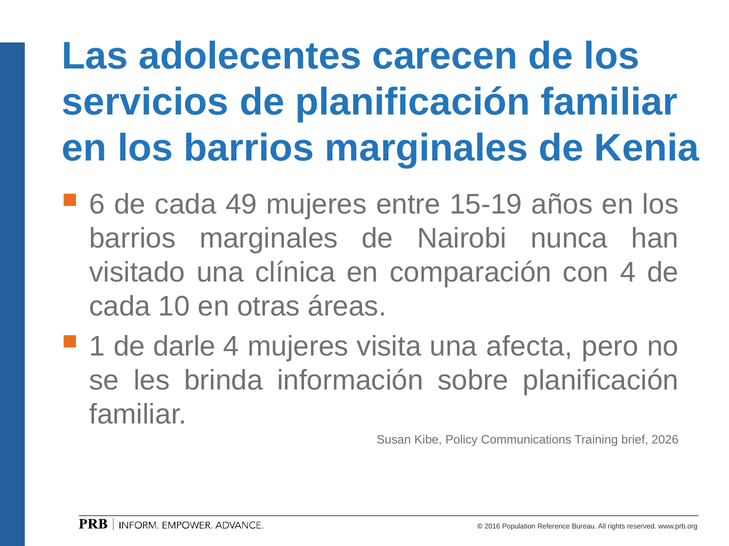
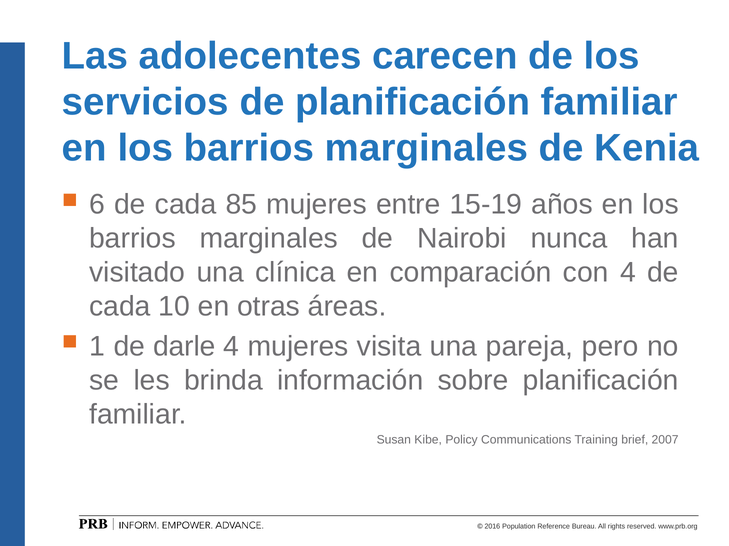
49: 49 -> 85
afecta: afecta -> pareja
2026: 2026 -> 2007
